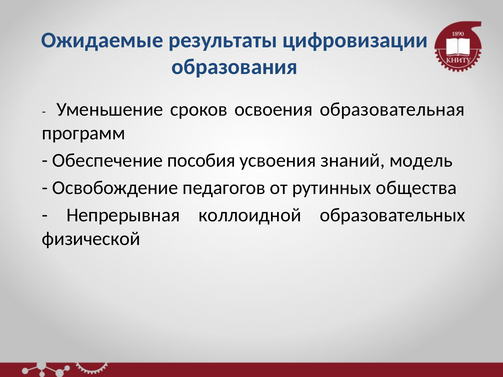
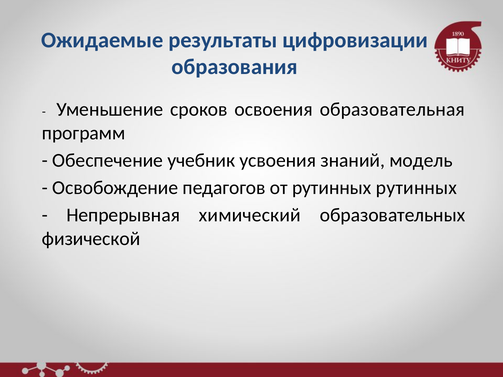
пособия: пособия -> учебник
рутинных общества: общества -> рутинных
коллоидной: коллоидной -> химический
